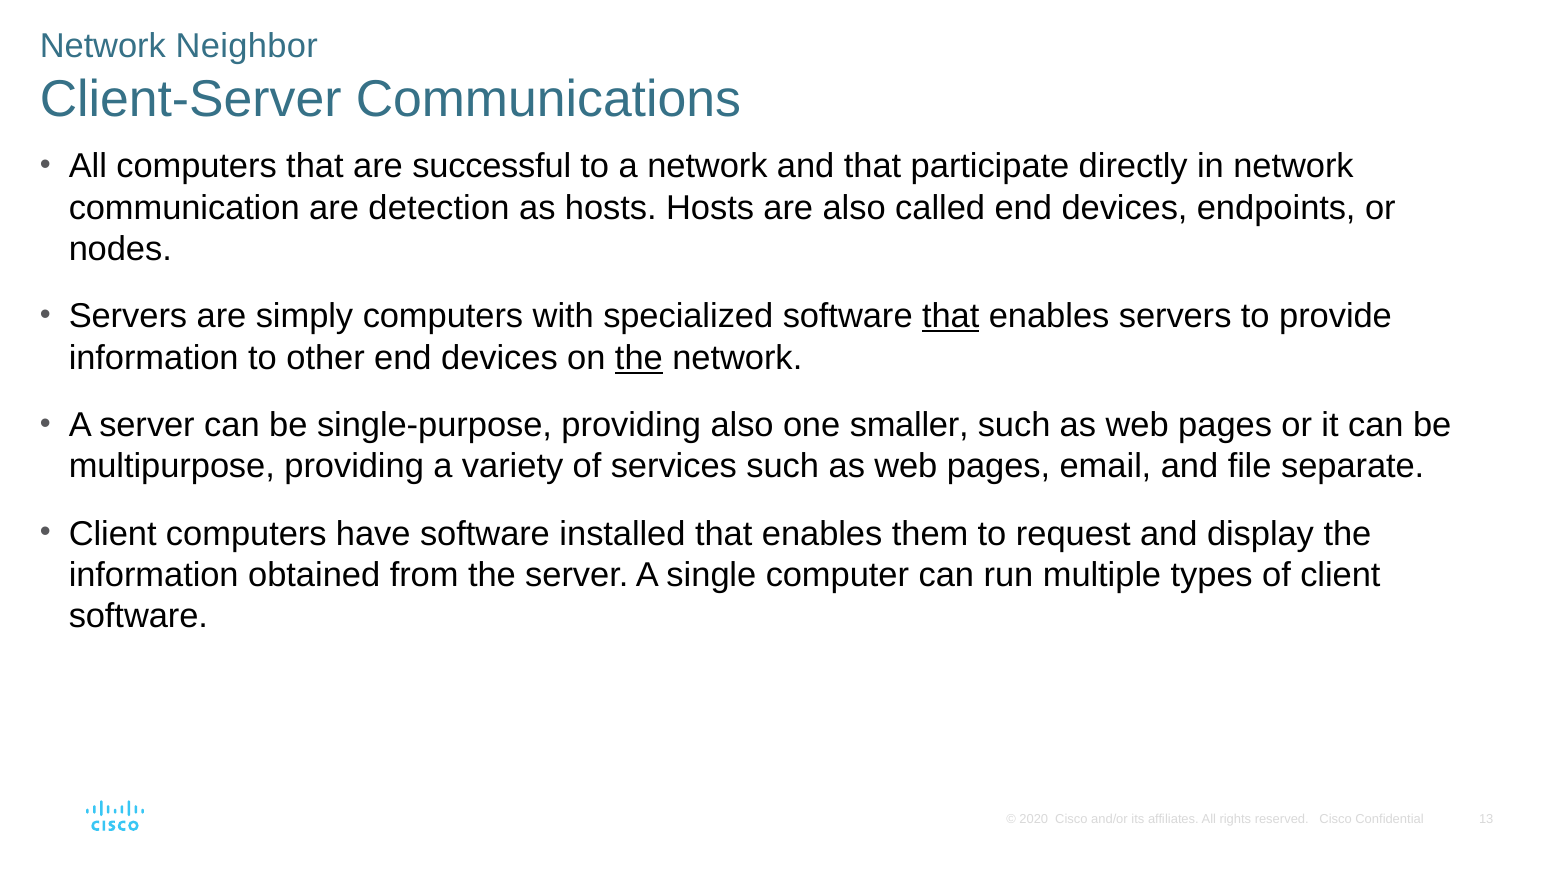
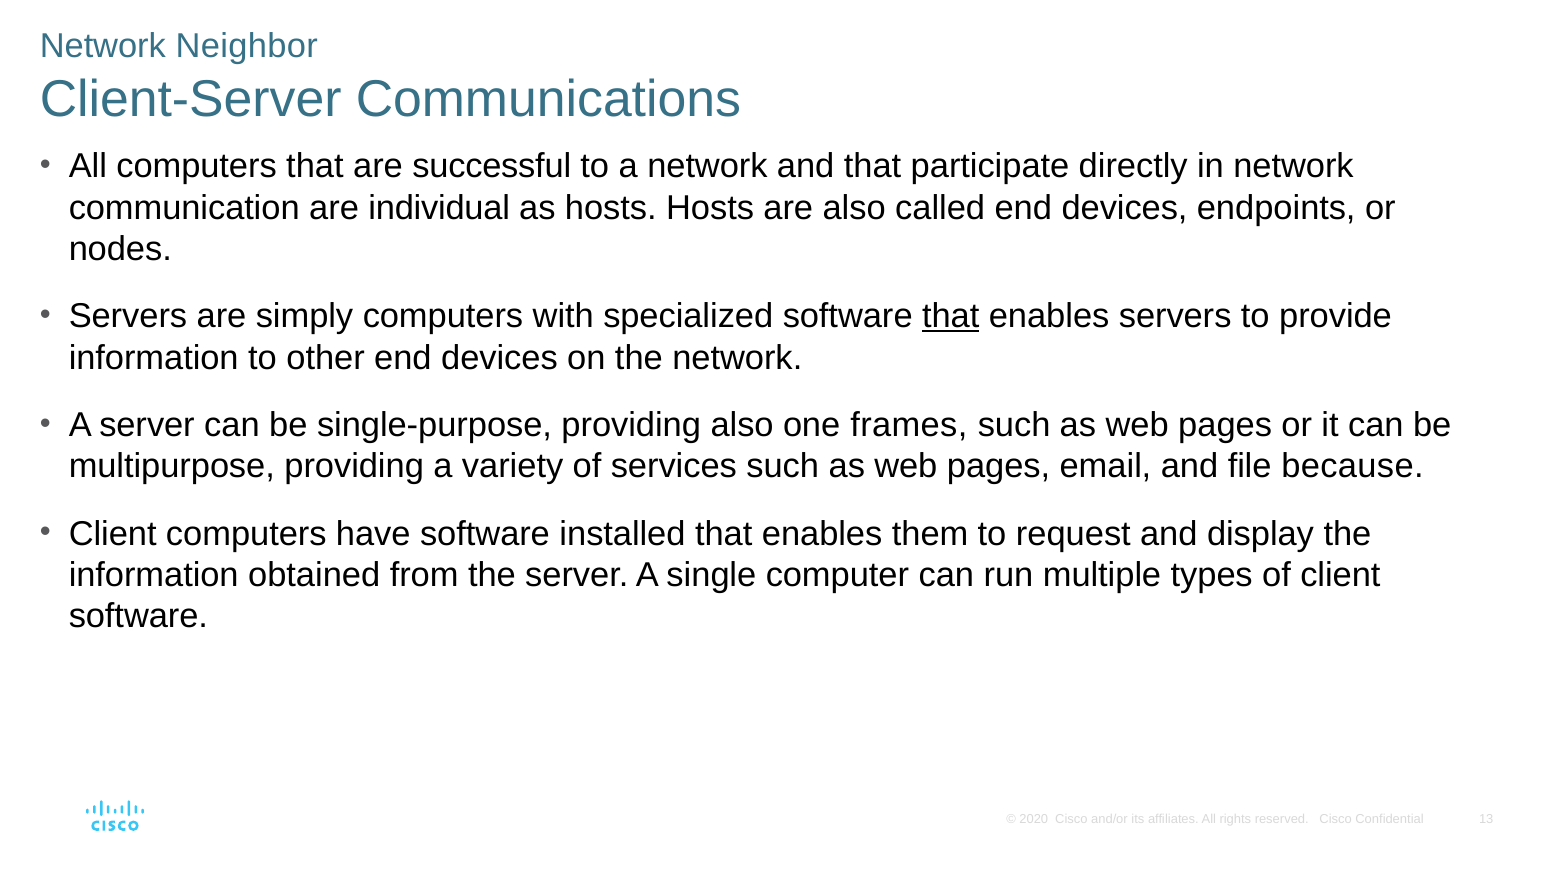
detection: detection -> individual
the at (639, 358) underline: present -> none
smaller: smaller -> frames
separate: separate -> because
